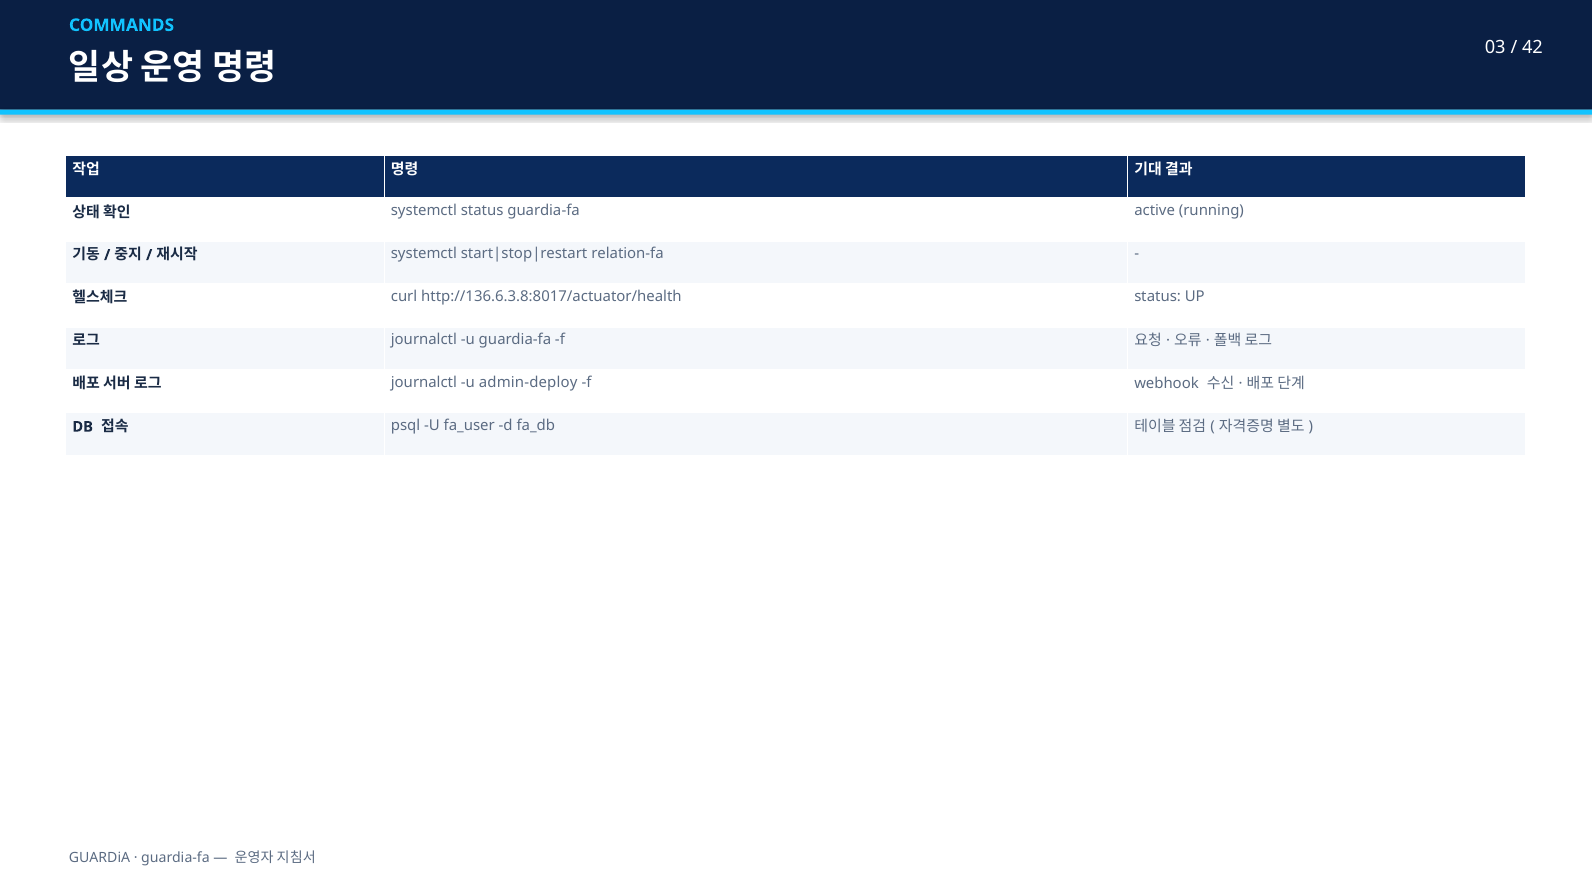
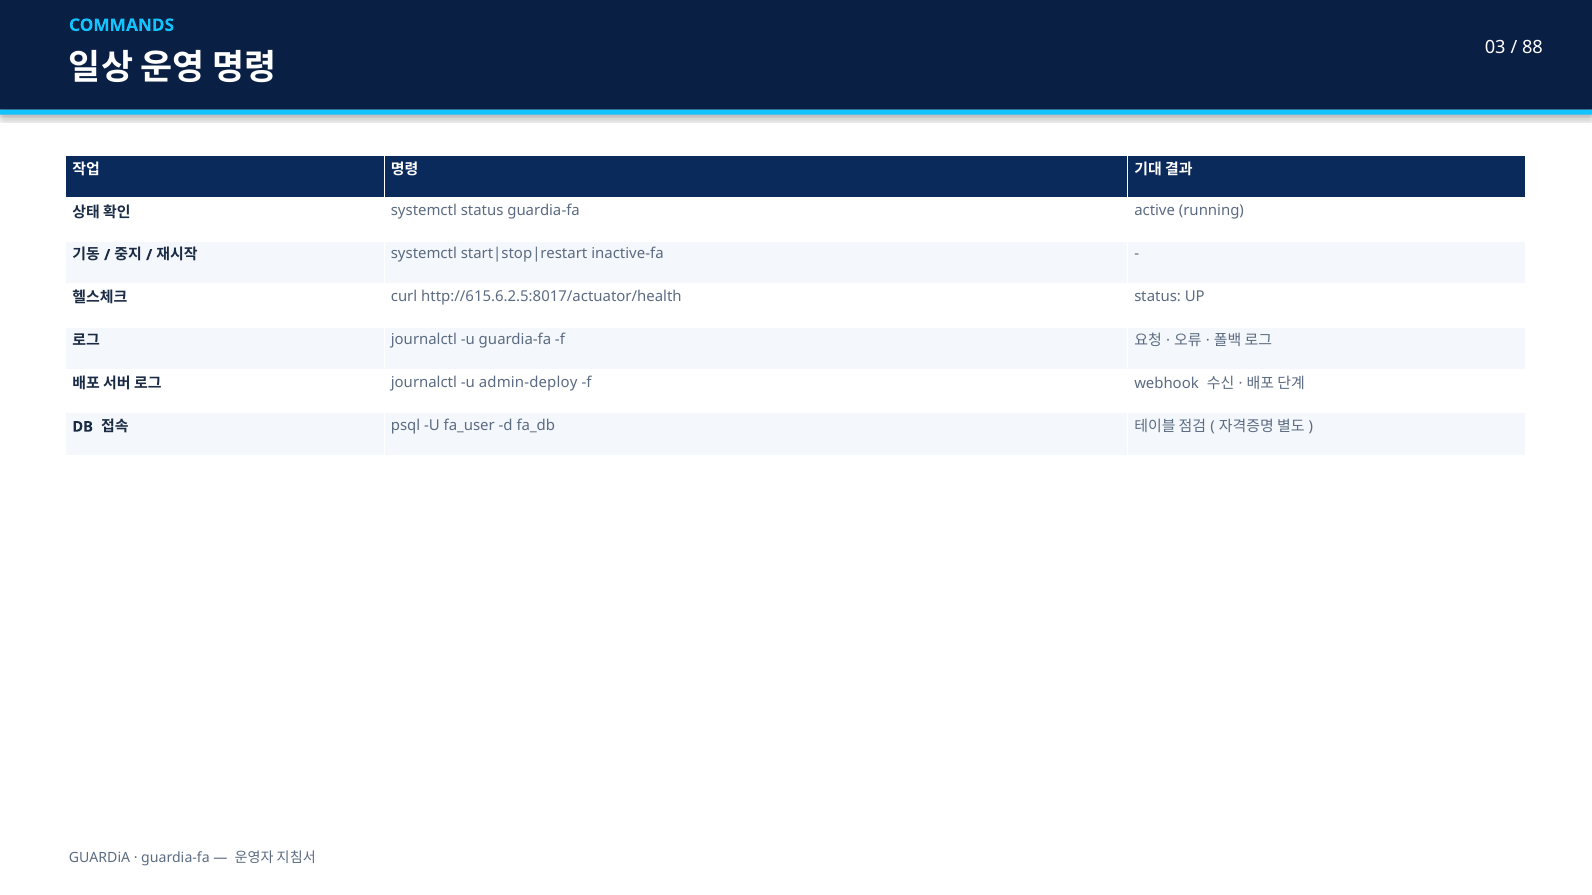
42: 42 -> 88
relation-fa: relation-fa -> inactive-fa
http://136.6.3.8:8017/actuator/health: http://136.6.3.8:8017/actuator/health -> http://615.6.2.5:8017/actuator/health
